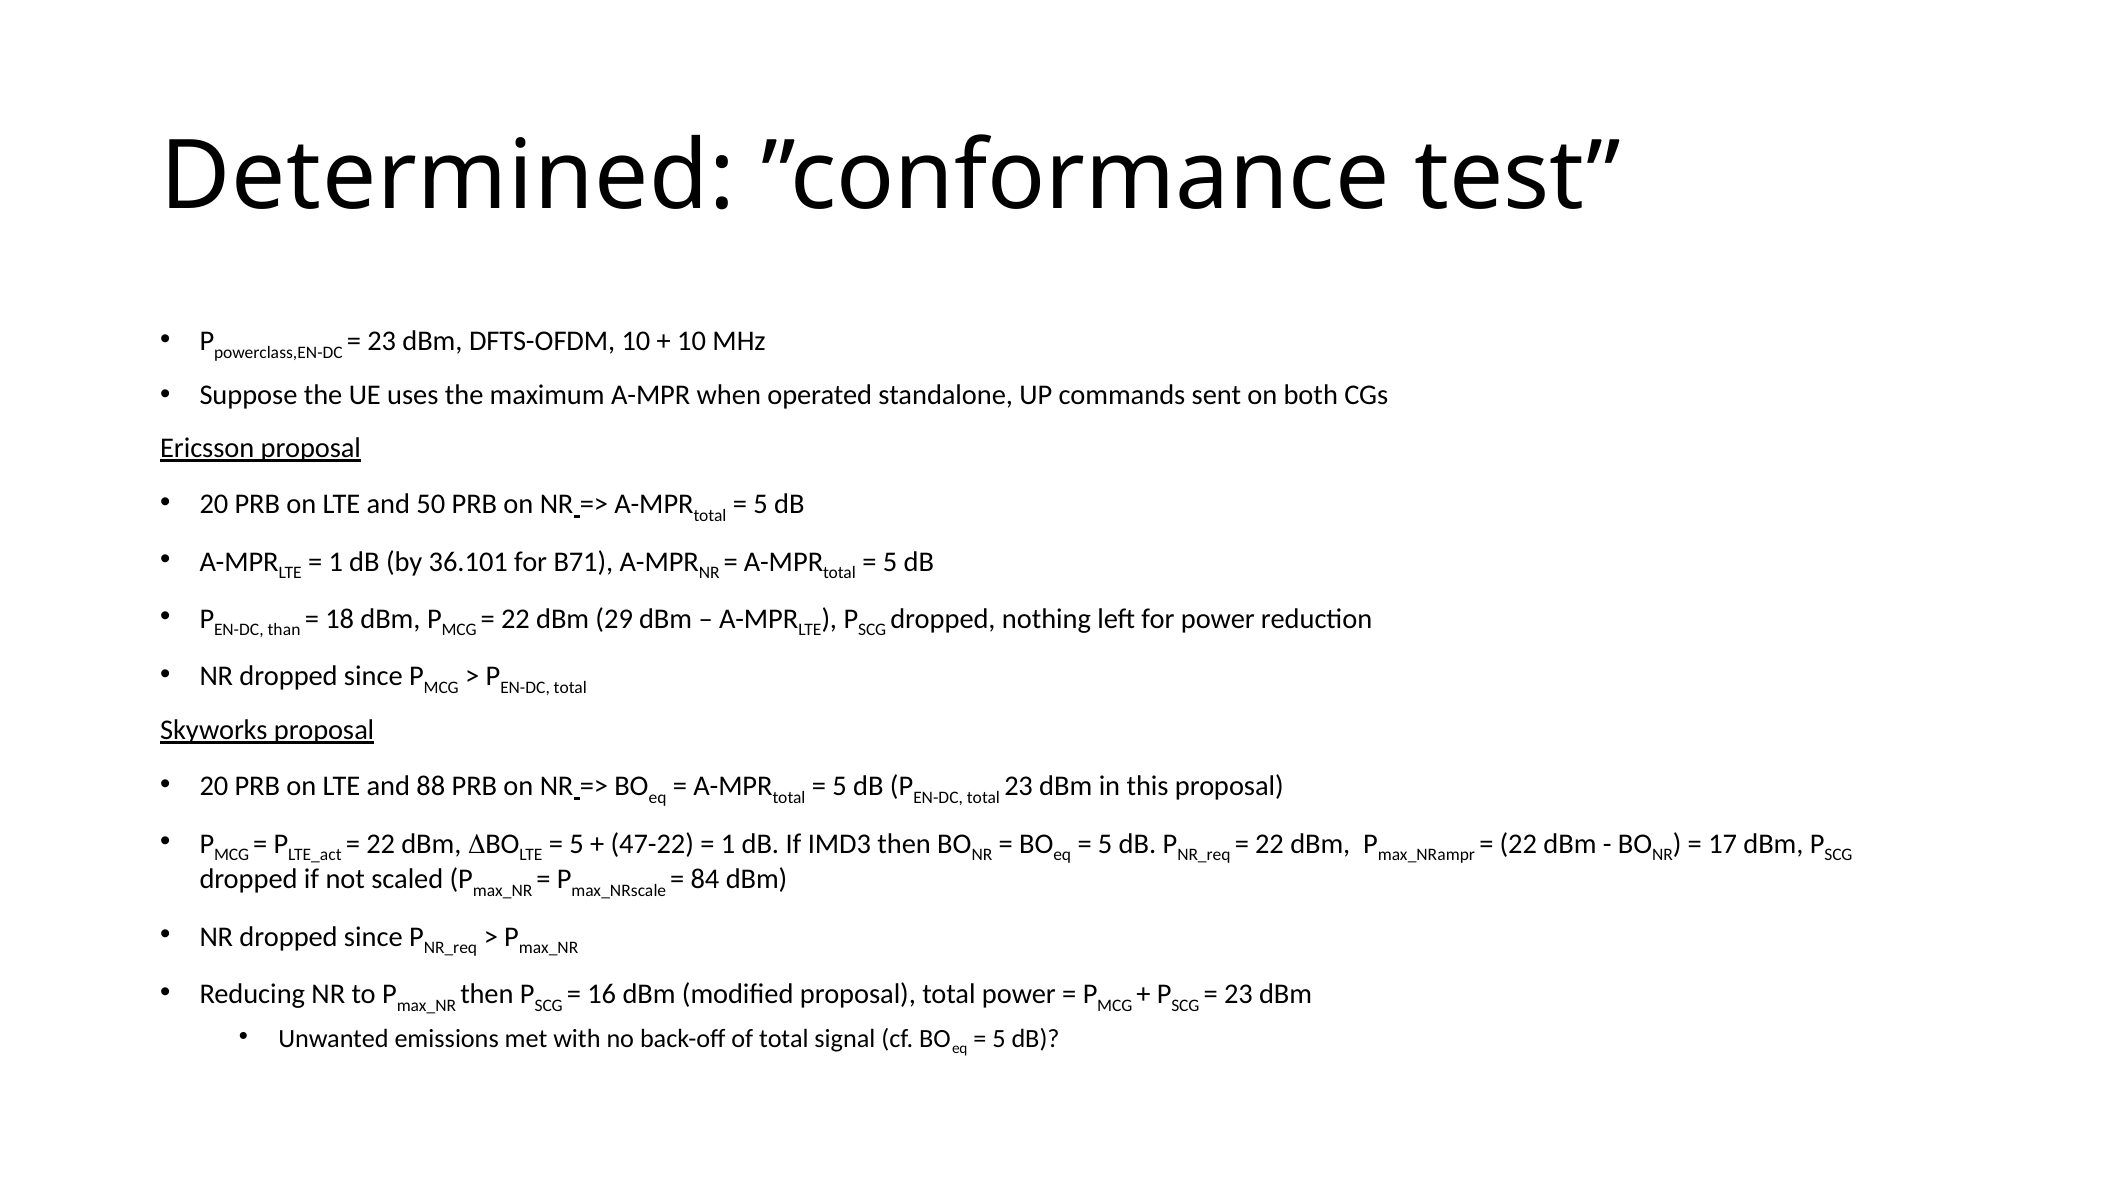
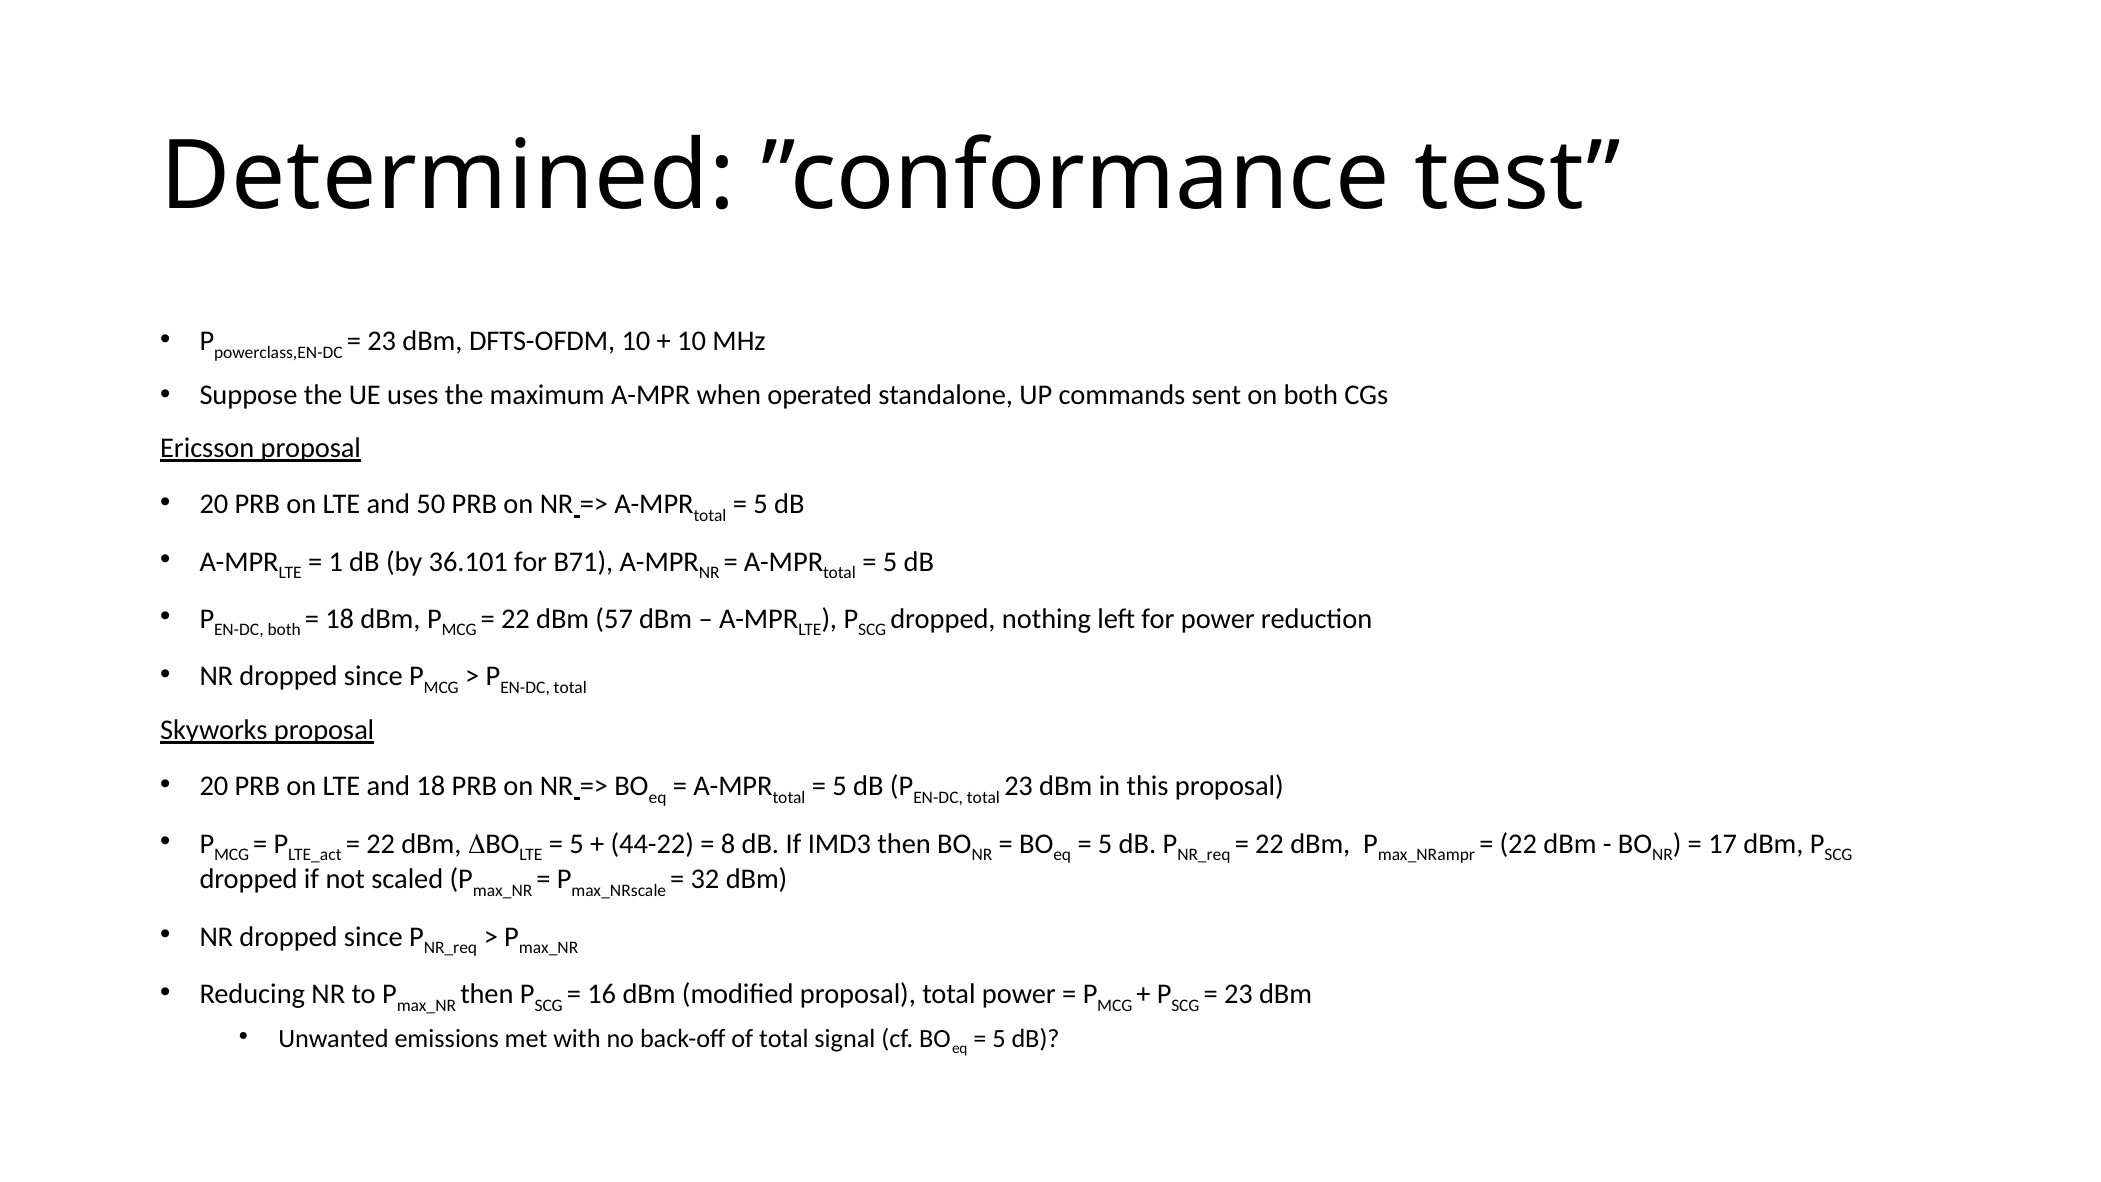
than at (284, 630): than -> both
29: 29 -> 57
and 88: 88 -> 18
47-22: 47-22 -> 44-22
1 at (728, 844): 1 -> 8
84: 84 -> 32
